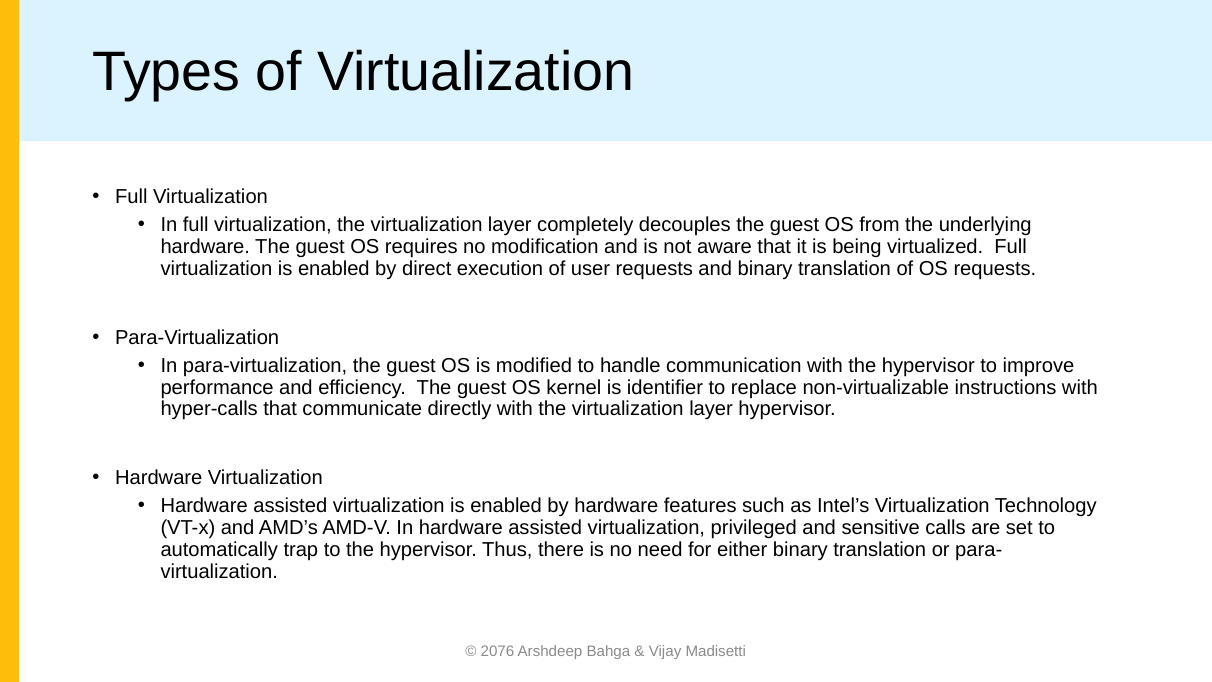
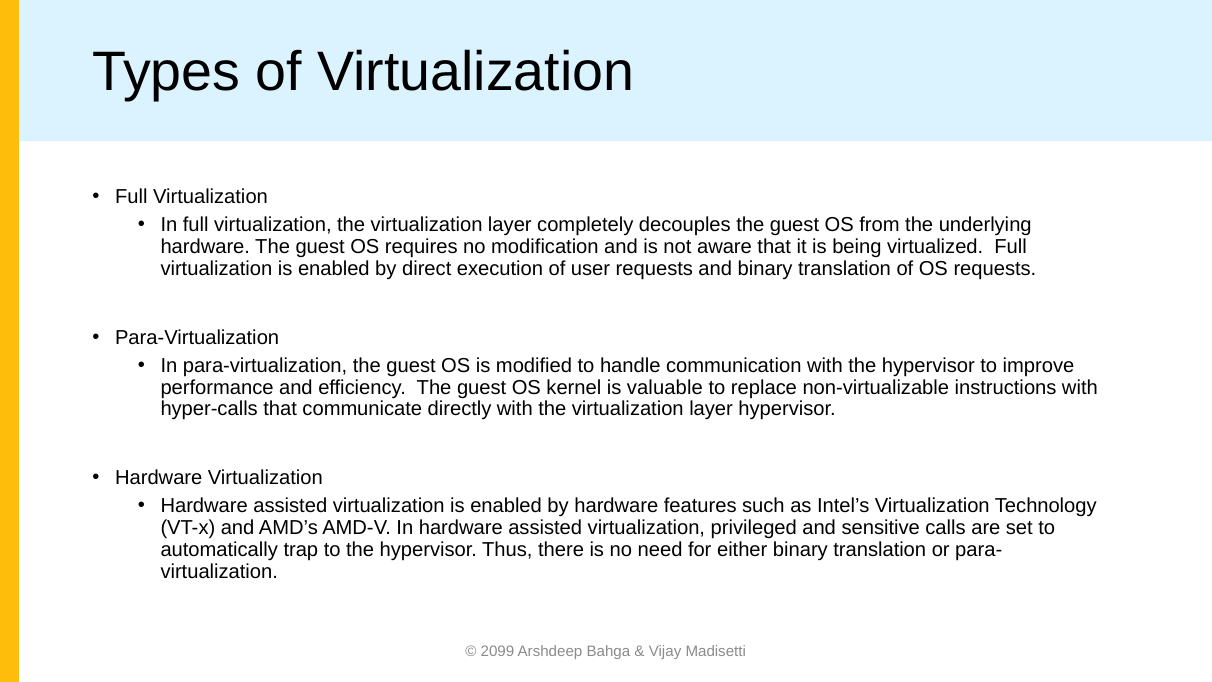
identifier: identifier -> valuable
2076: 2076 -> 2099
